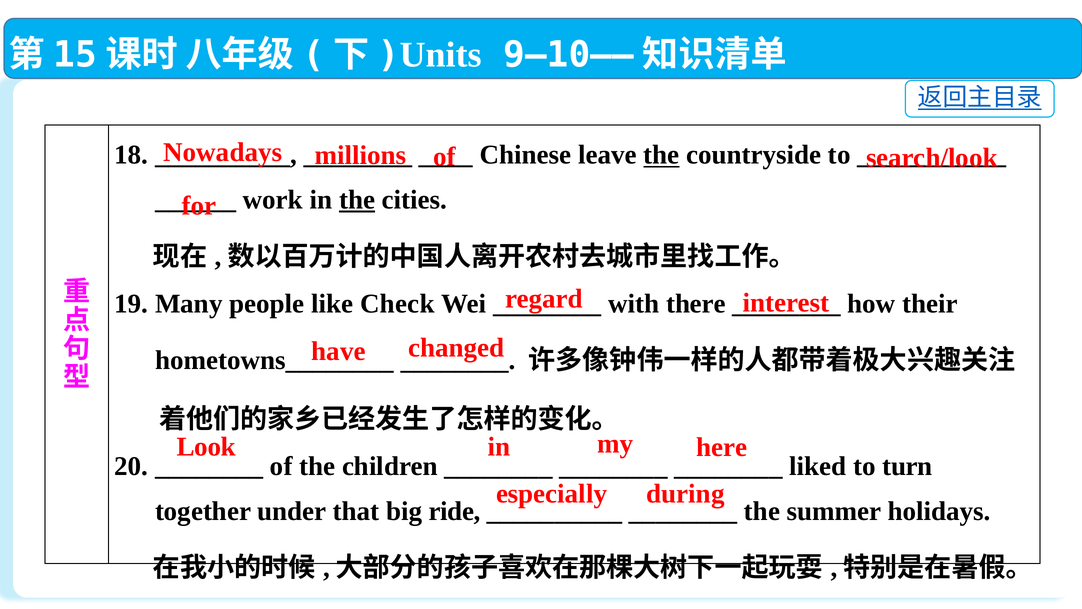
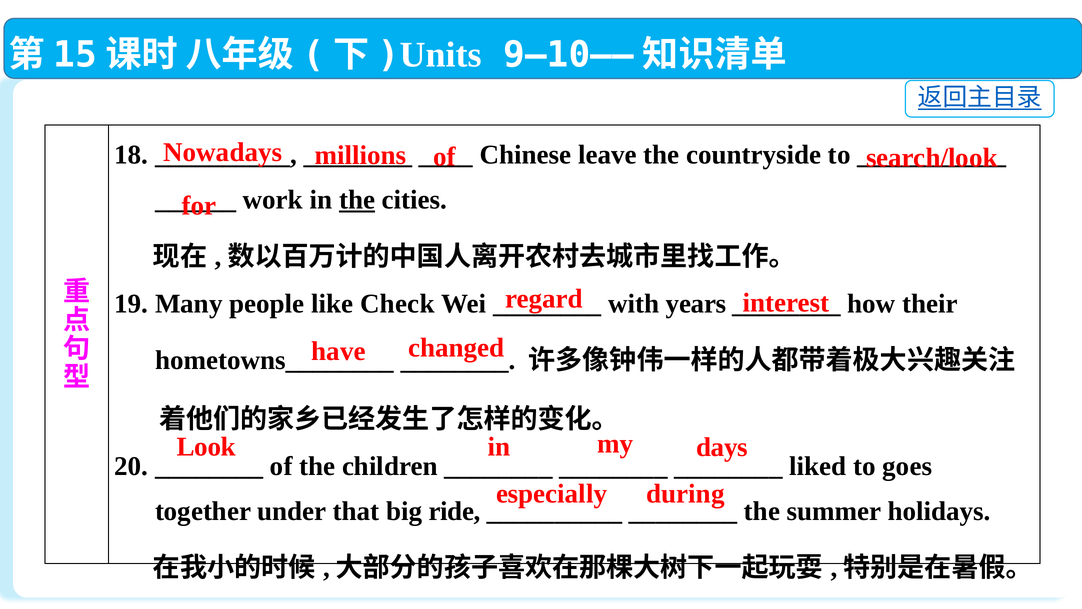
the at (661, 155) underline: present -> none
there: there -> years
here: here -> days
turn: turn -> goes
